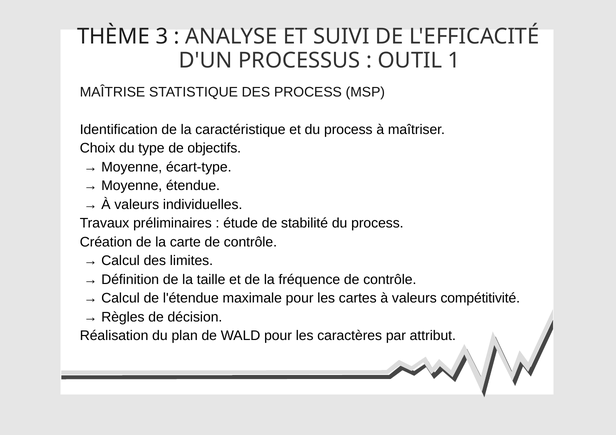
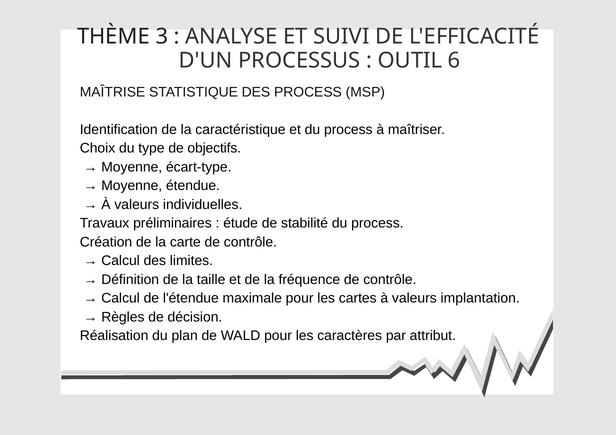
1: 1 -> 6
compétitivité: compétitivité -> implantation
